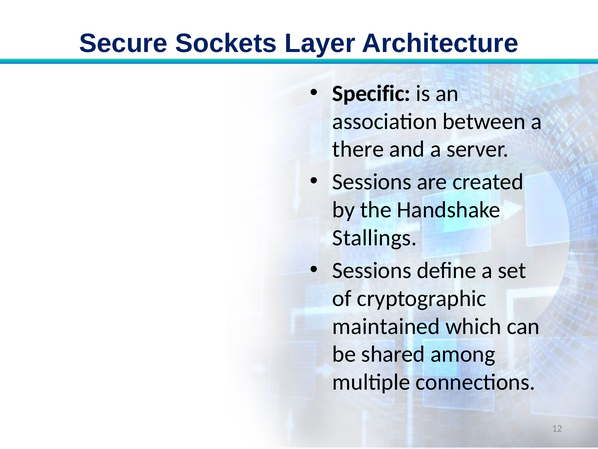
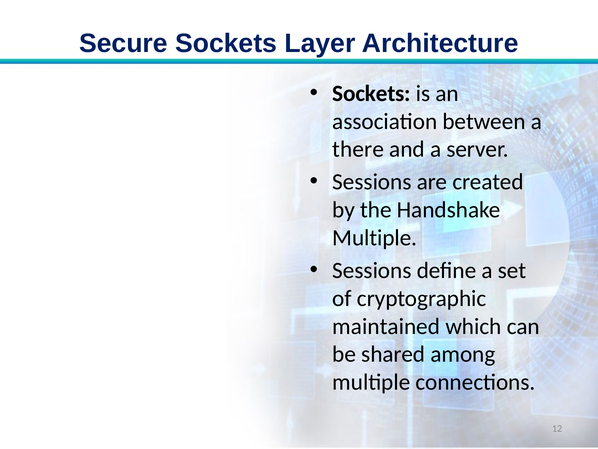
Specific at (371, 93): Specific -> Sockets
Stallings at (375, 238): Stallings -> Multiple
